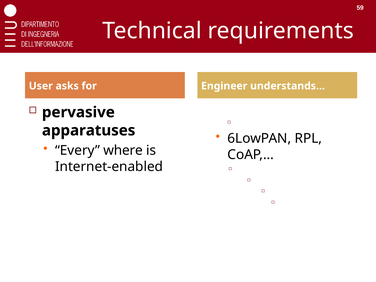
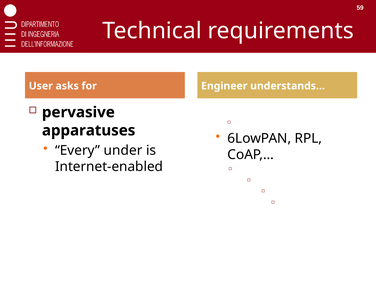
where: where -> under
